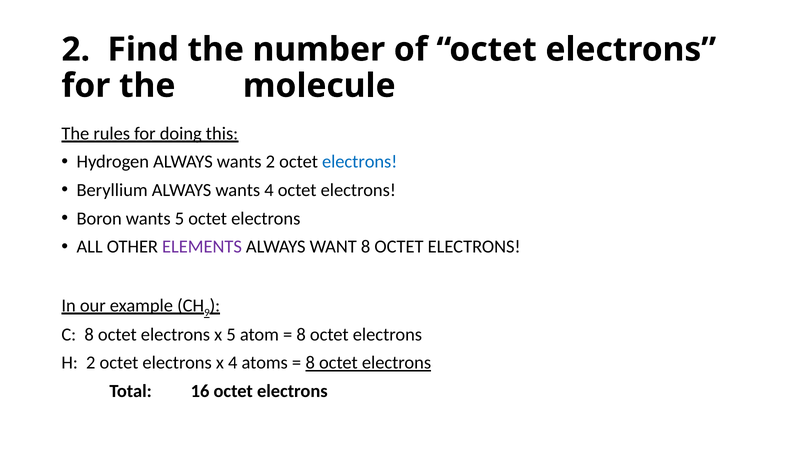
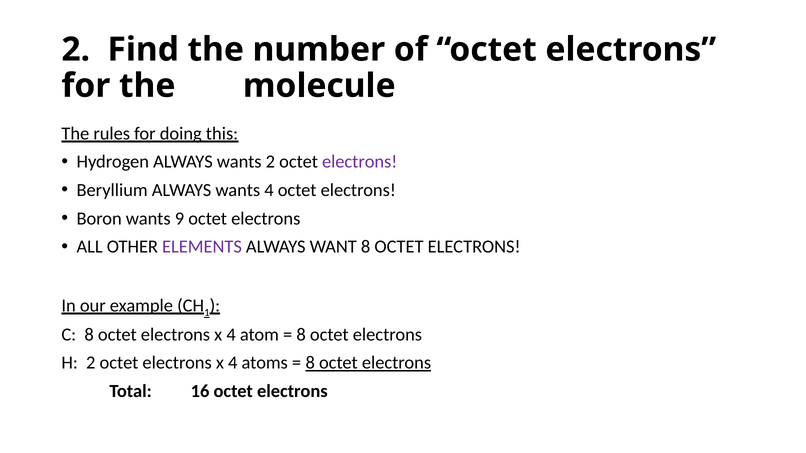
electrons at (360, 162) colour: blue -> purple
wants 5: 5 -> 9
9: 9 -> 1
5 at (231, 335): 5 -> 4
